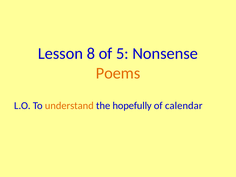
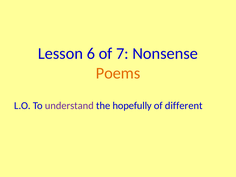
8: 8 -> 6
5: 5 -> 7
understand colour: orange -> purple
calendar: calendar -> different
